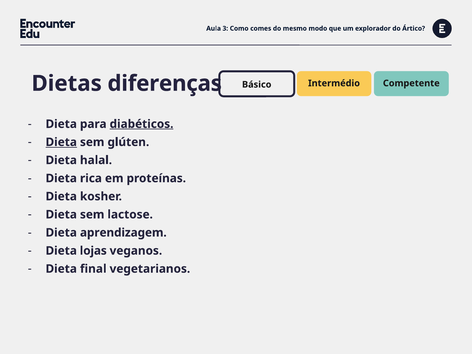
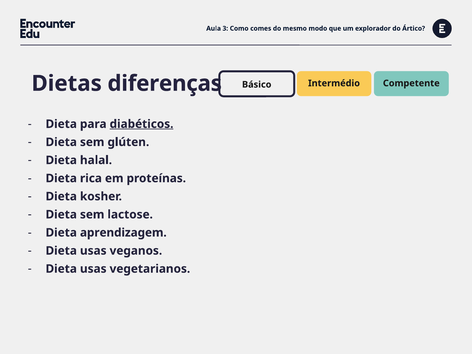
Dieta at (61, 142) underline: present -> none
lojas at (93, 251): lojas -> usas
final at (93, 269): final -> usas
